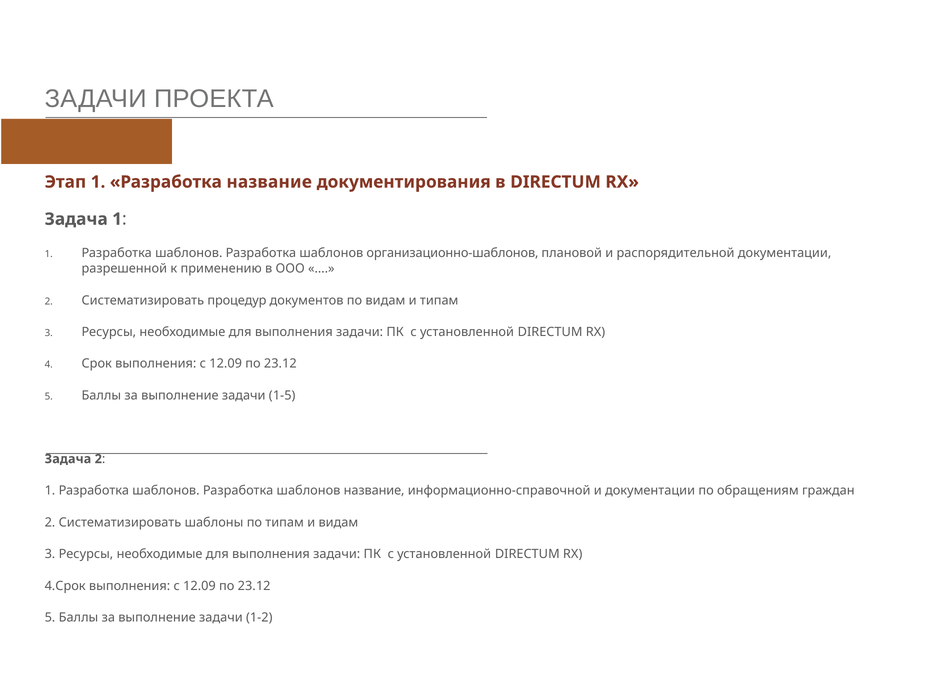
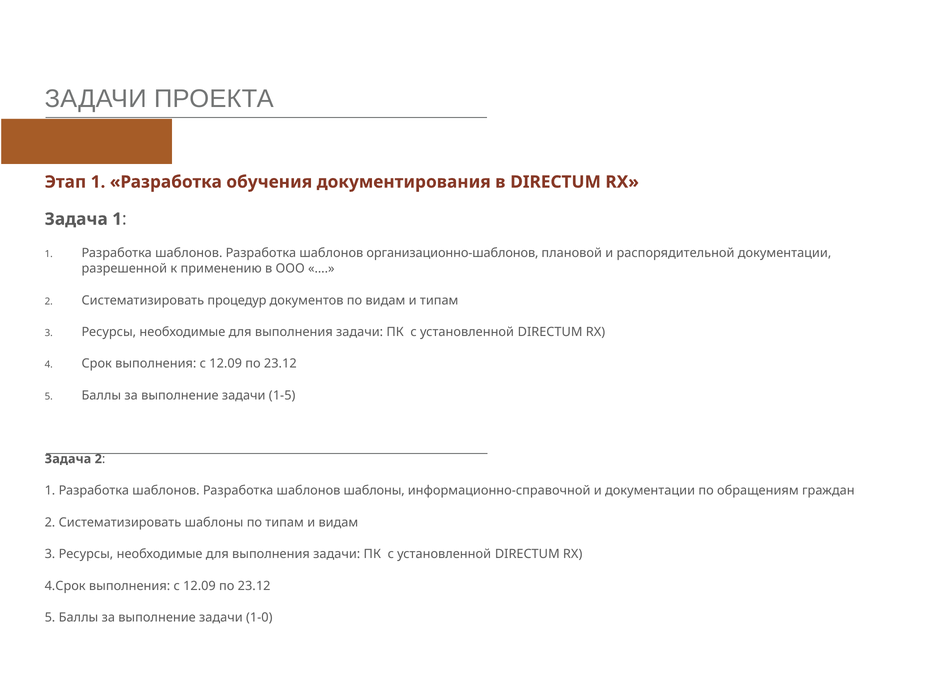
Разработка название: название -> обучения
шаблонов название: название -> шаблоны
1-2: 1-2 -> 1-0
